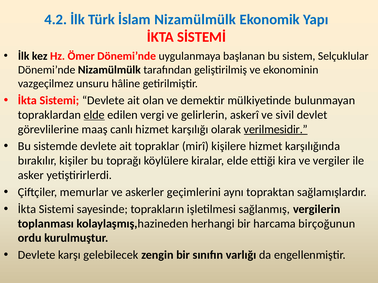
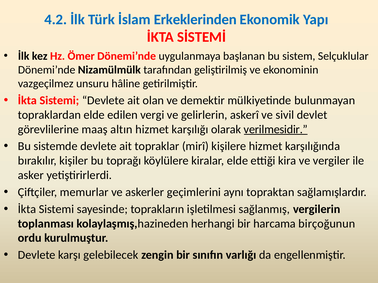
İslam Nizamülmülk: Nizamülmülk -> Erkeklerinden
elde at (94, 115) underline: present -> none
canlı: canlı -> altın
